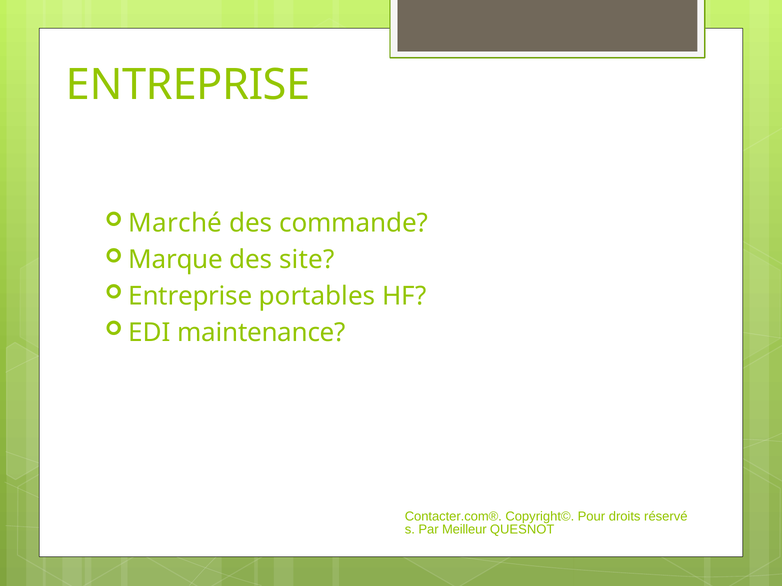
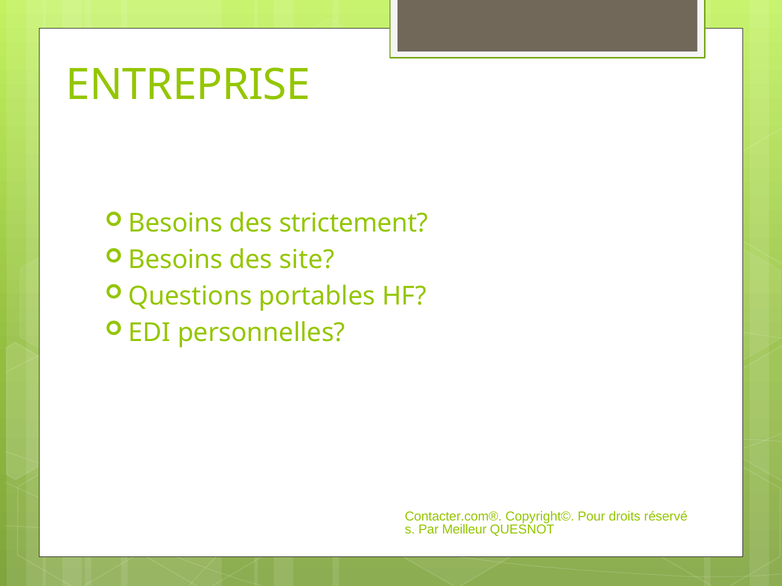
Marché at (175, 223): Marché -> Besoins
commande: commande -> strictement
Marque at (176, 260): Marque -> Besoins
Entreprise at (190, 296): Entreprise -> Questions
maintenance: maintenance -> personnelles
